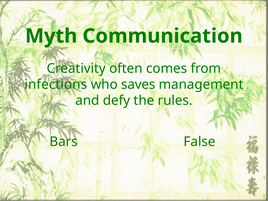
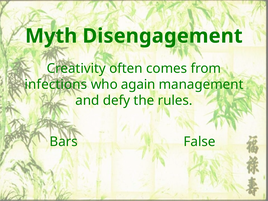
Communication: Communication -> Disengagement
saves: saves -> again
